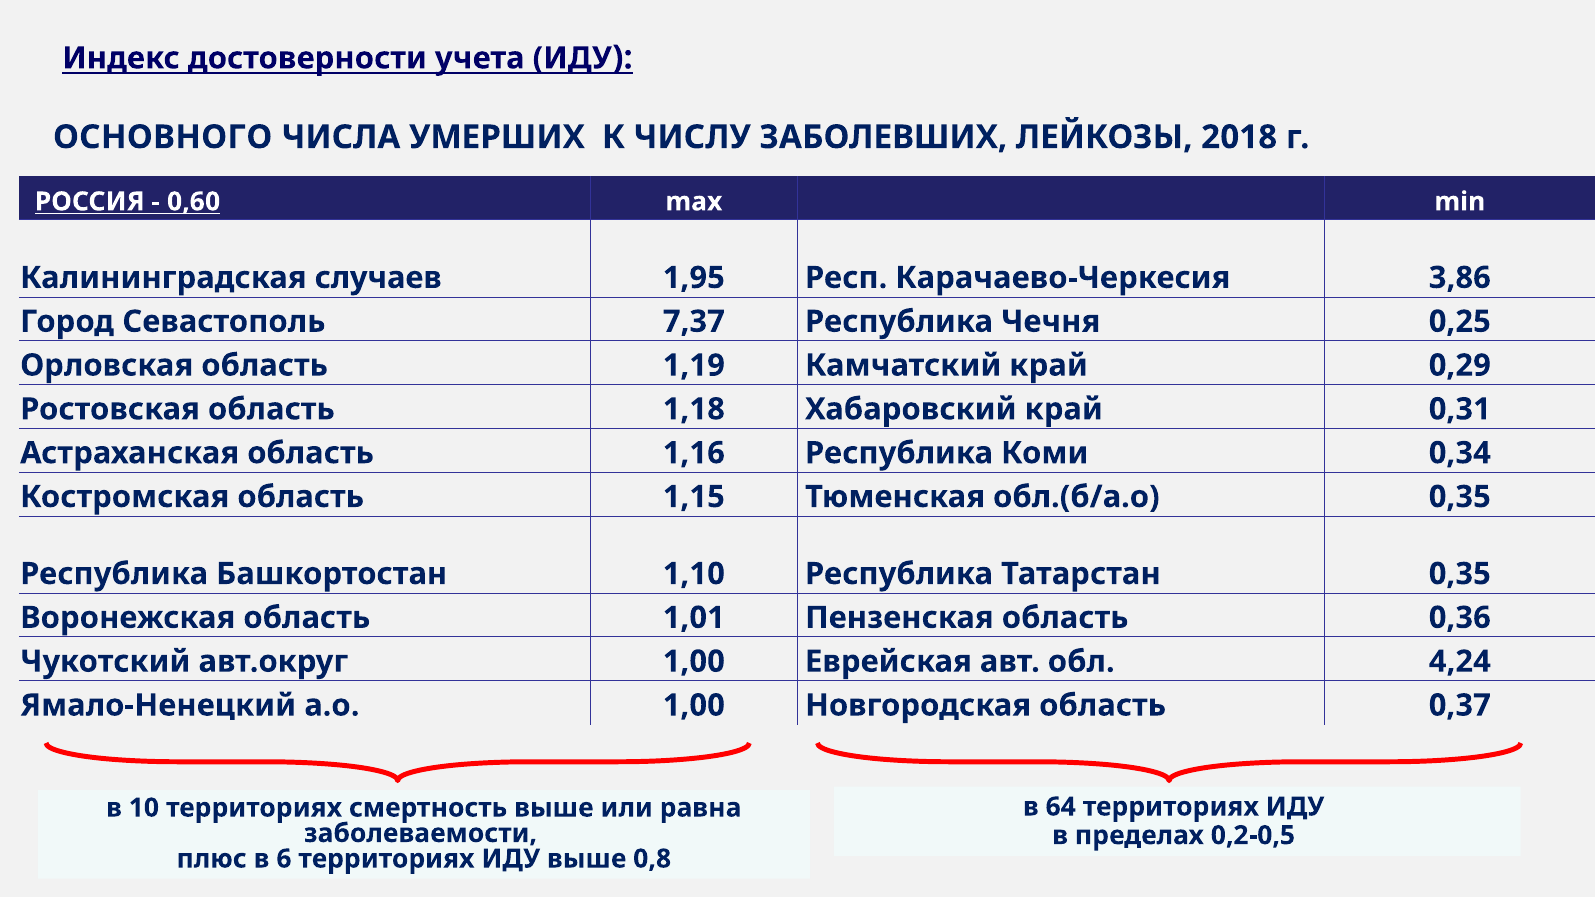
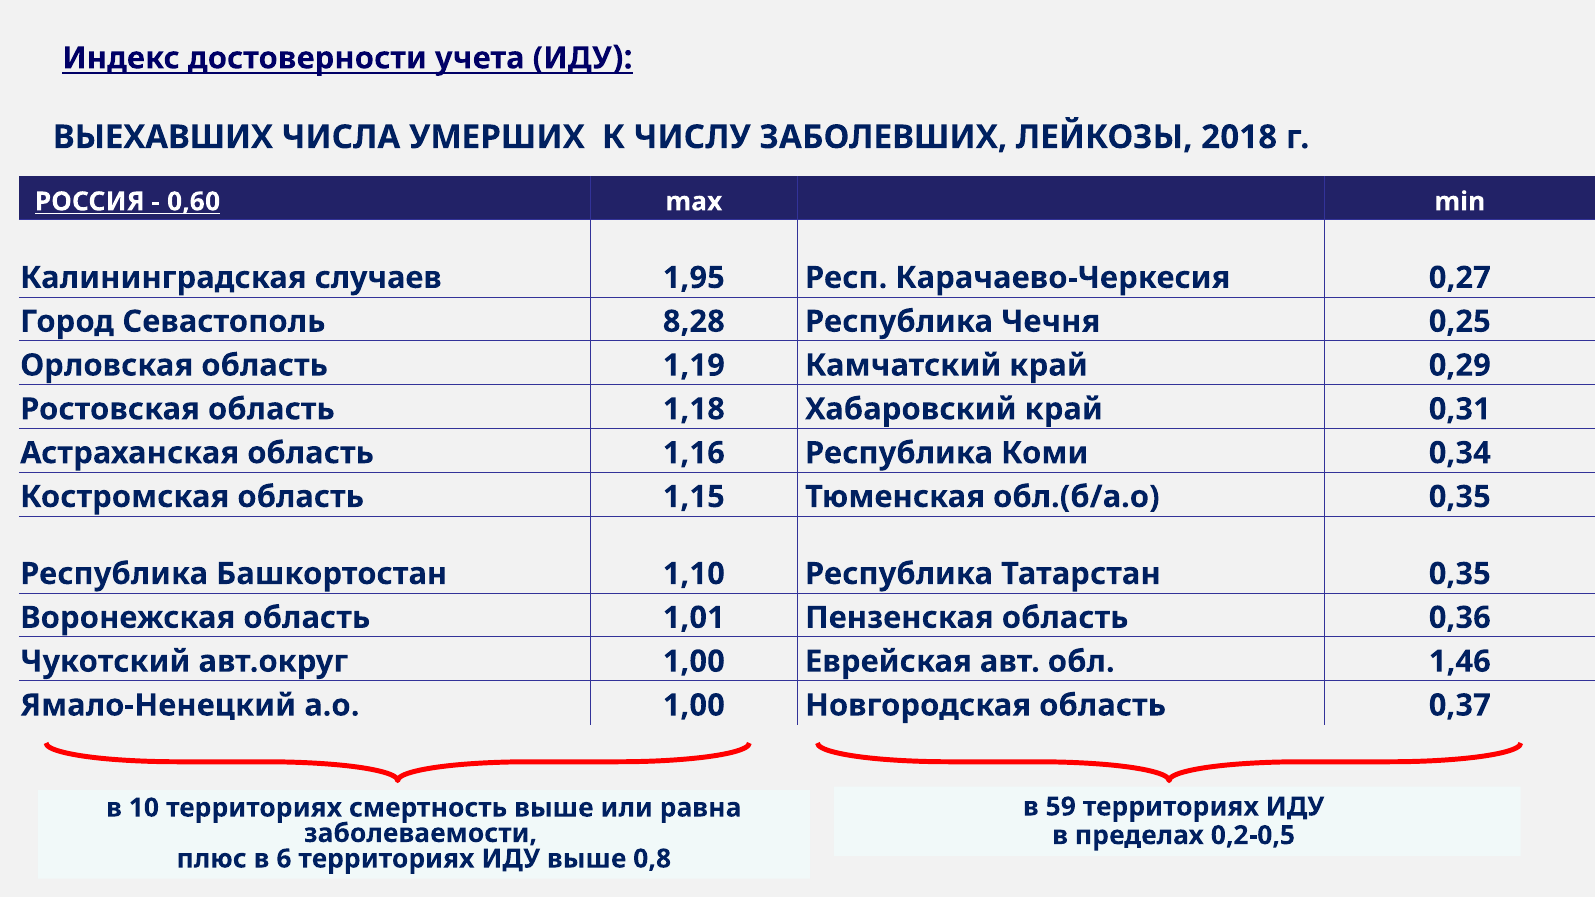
ОСНОВНОГО: ОСНОВНОГО -> ВЫЕХАВШИХ
3,86: 3,86 -> 0,27
7,37: 7,37 -> 8,28
4,24: 4,24 -> 1,46
64: 64 -> 59
